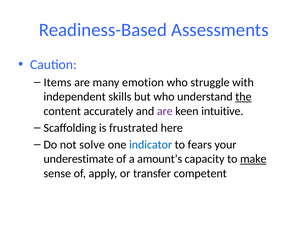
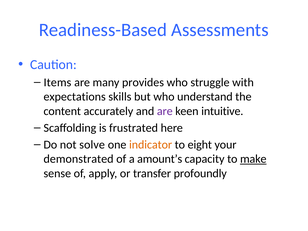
emotion: emotion -> provides
independent: independent -> expectations
the underline: present -> none
indicator colour: blue -> orange
fears: fears -> eight
underestimate: underestimate -> demonstrated
competent: competent -> profoundly
